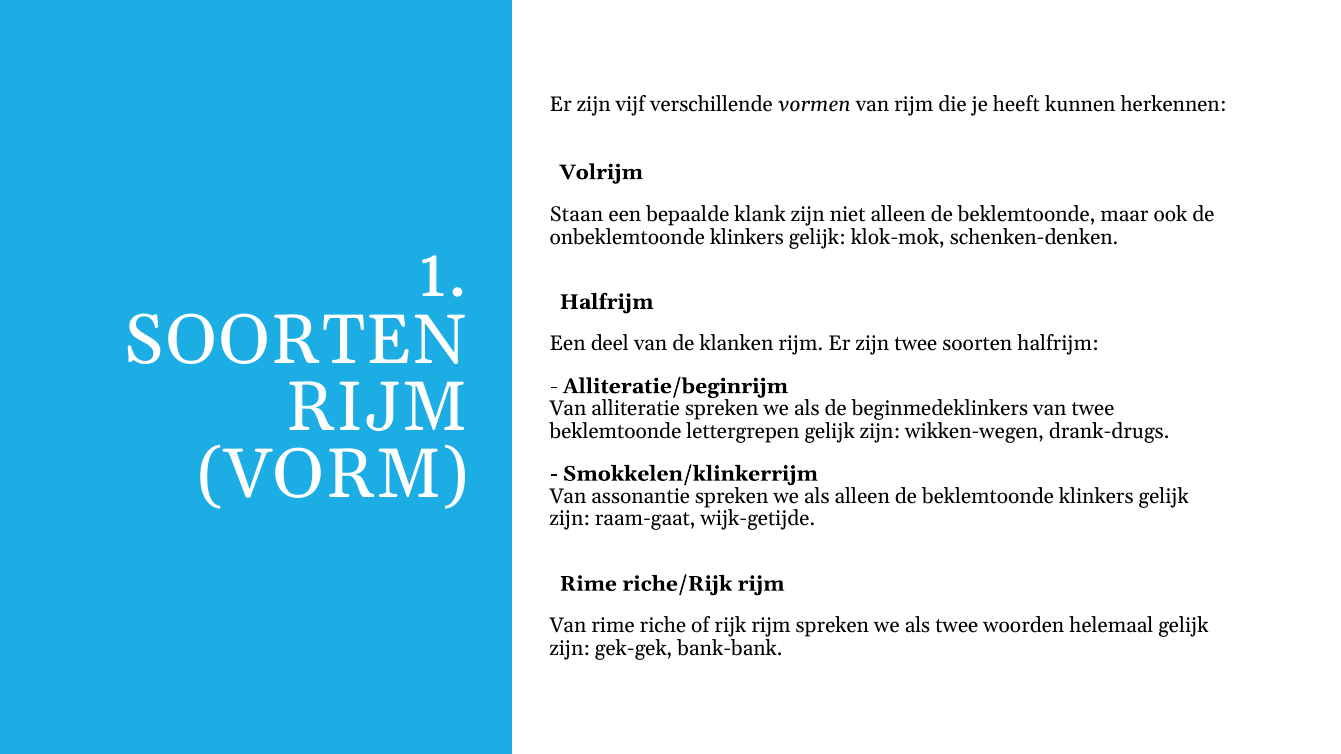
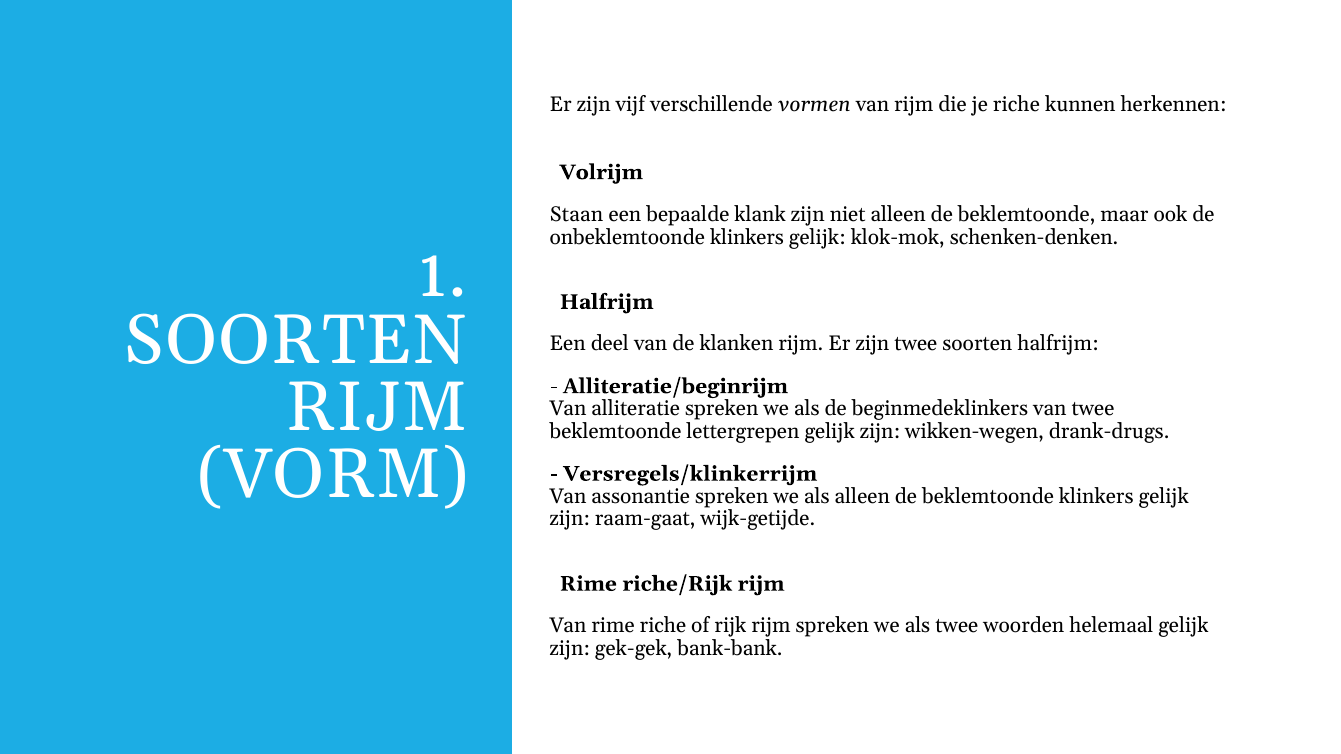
je heeft: heeft -> riche
Smokkelen/klinkerrijm: Smokkelen/klinkerrijm -> Versregels/klinkerrijm
